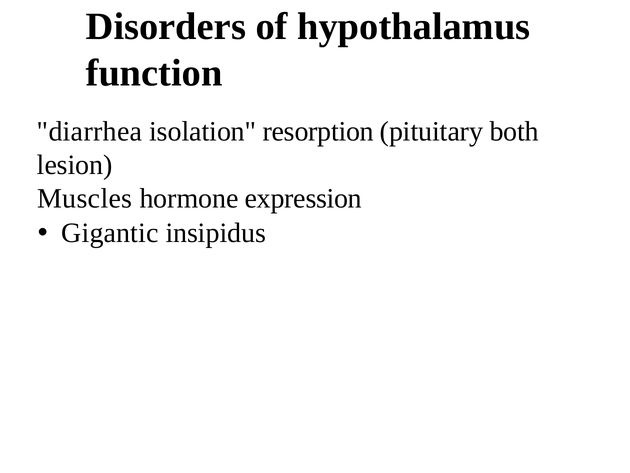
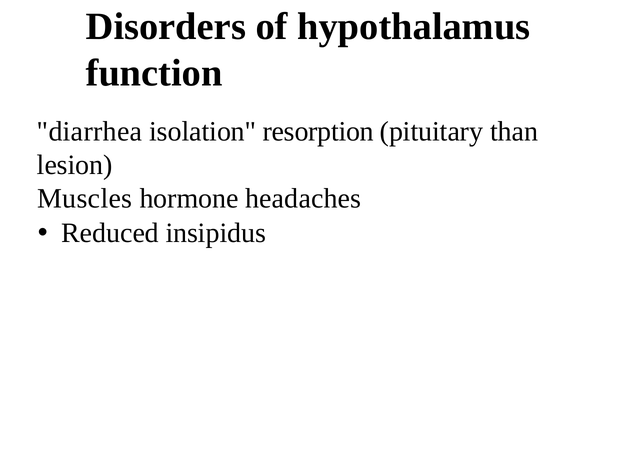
both: both -> than
expression: expression -> headaches
Gigantic: Gigantic -> Reduced
